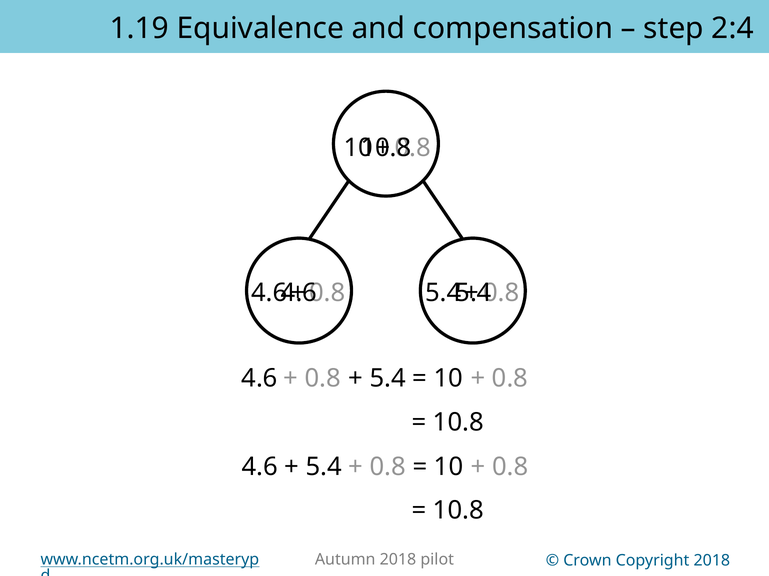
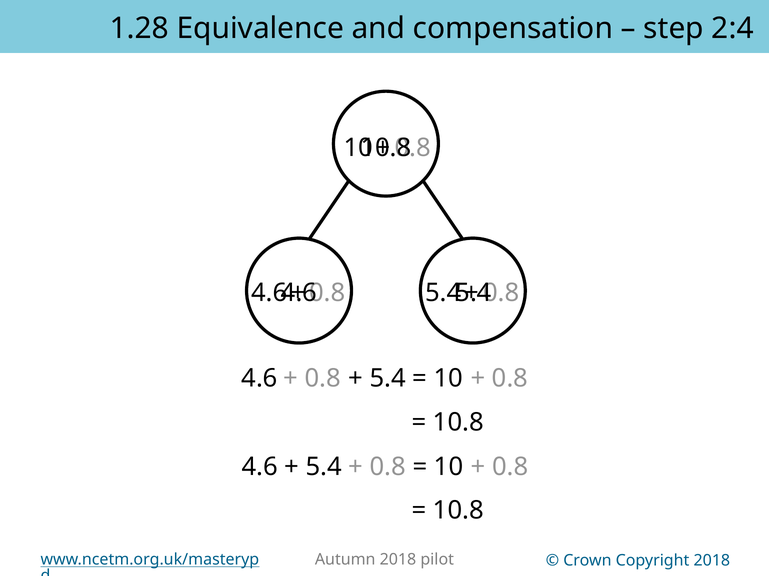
1.19: 1.19 -> 1.28
